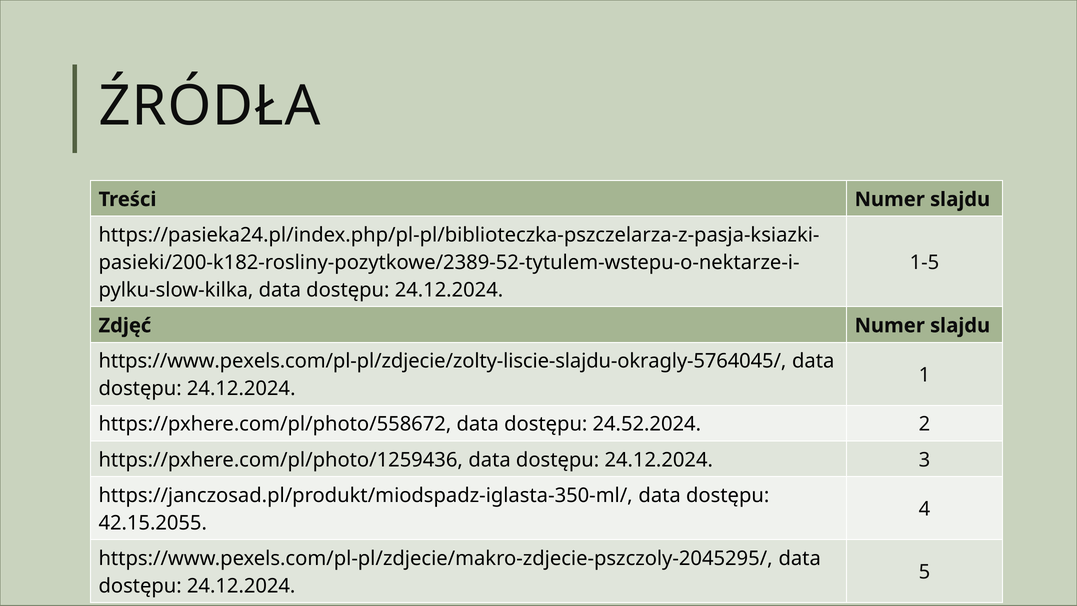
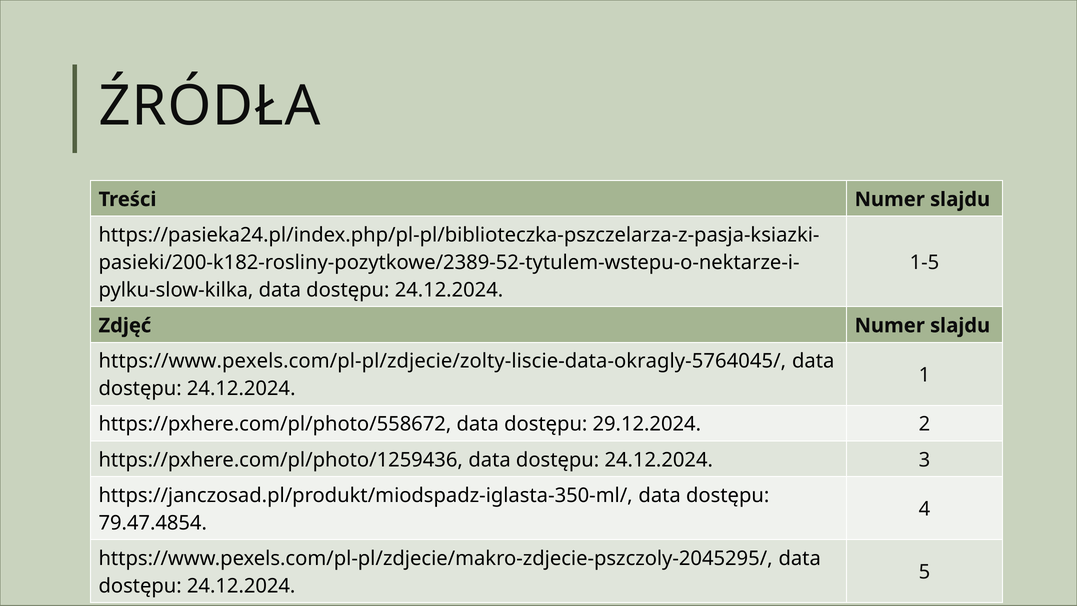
https://www.pexels.com/pl-pl/zdjecie/zolty-liscie-slajdu-okragly-5764045/: https://www.pexels.com/pl-pl/zdjecie/zolty-liscie-slajdu-okragly-5764045/ -> https://www.pexels.com/pl-pl/zdjecie/zolty-liscie-data-okragly-5764045/
24.52.2024: 24.52.2024 -> 29.12.2024
42.15.2055: 42.15.2055 -> 79.47.4854
